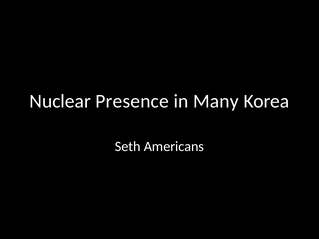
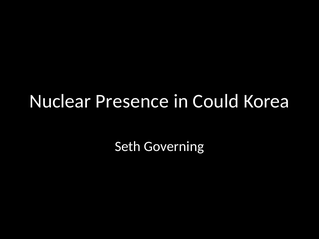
Many: Many -> Could
Americans: Americans -> Governing
